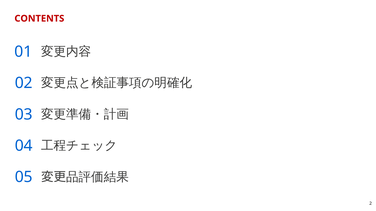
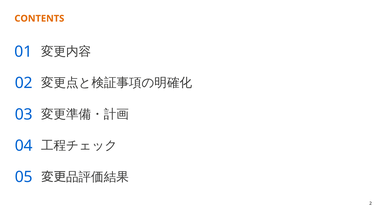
CONTENTS colour: red -> orange
